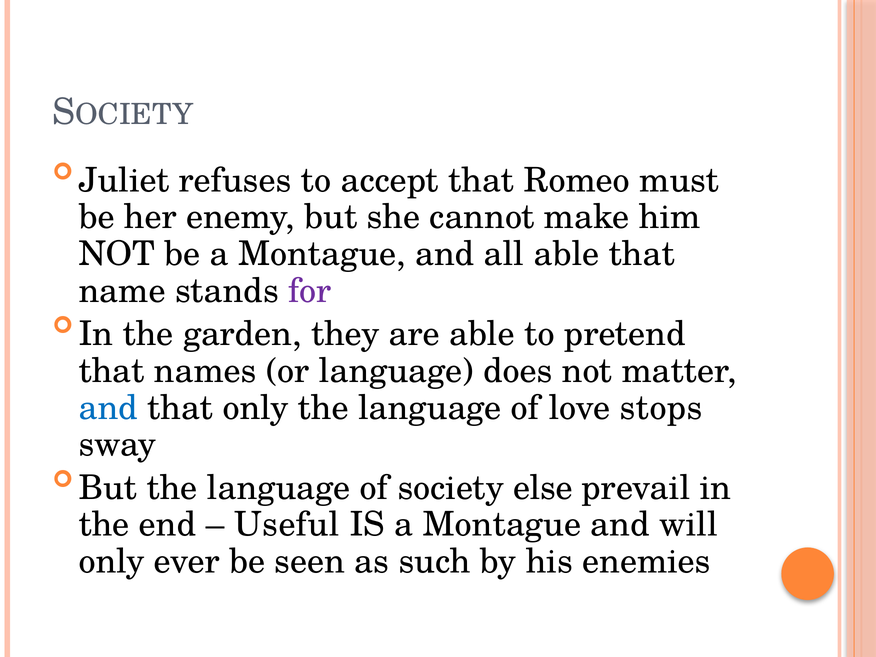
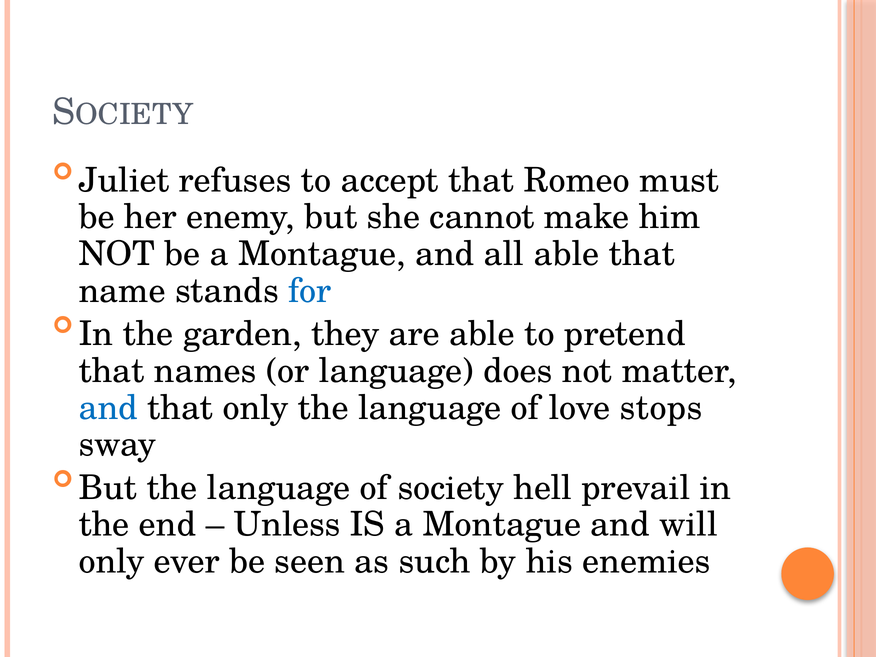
for colour: purple -> blue
else: else -> hell
Useful: Useful -> Unless
